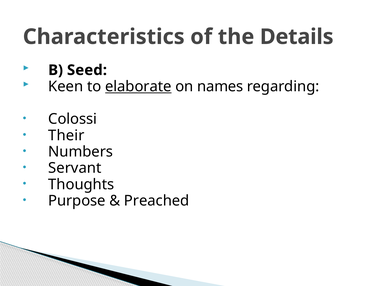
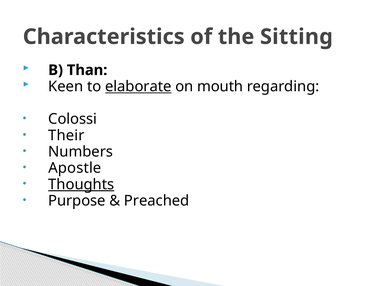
Details: Details -> Sitting
Seed: Seed -> Than
names: names -> mouth
Servant: Servant -> Apostle
Thoughts underline: none -> present
